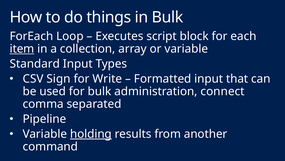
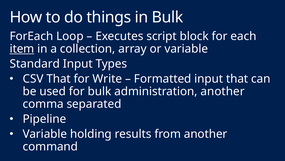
CSV Sign: Sign -> That
administration connect: connect -> another
holding underline: present -> none
